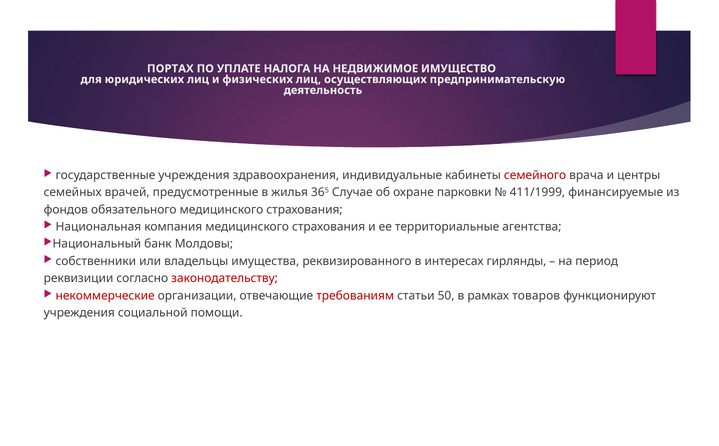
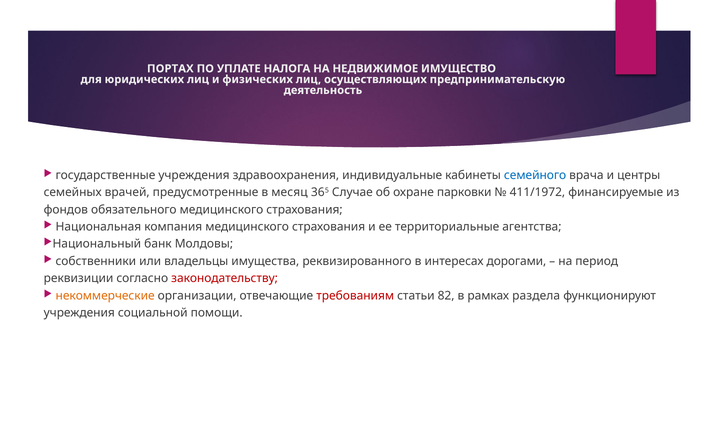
семейного colour: red -> blue
жилья: жилья -> месяц
411/1999: 411/1999 -> 411/1972
гирлянды: гирлянды -> дорогами
некоммерческие colour: red -> orange
50: 50 -> 82
товаров: товаров -> раздела
